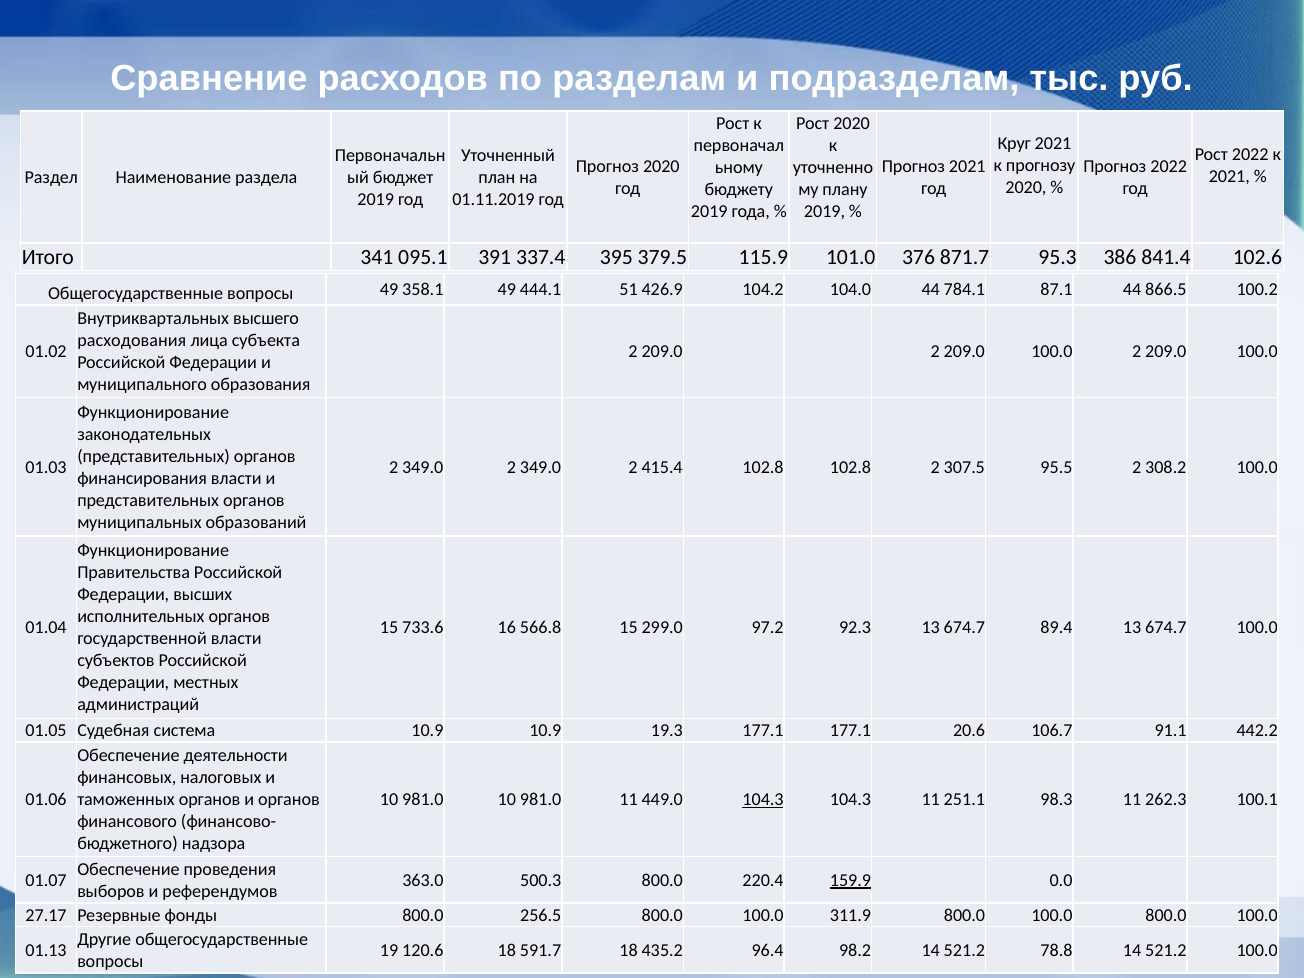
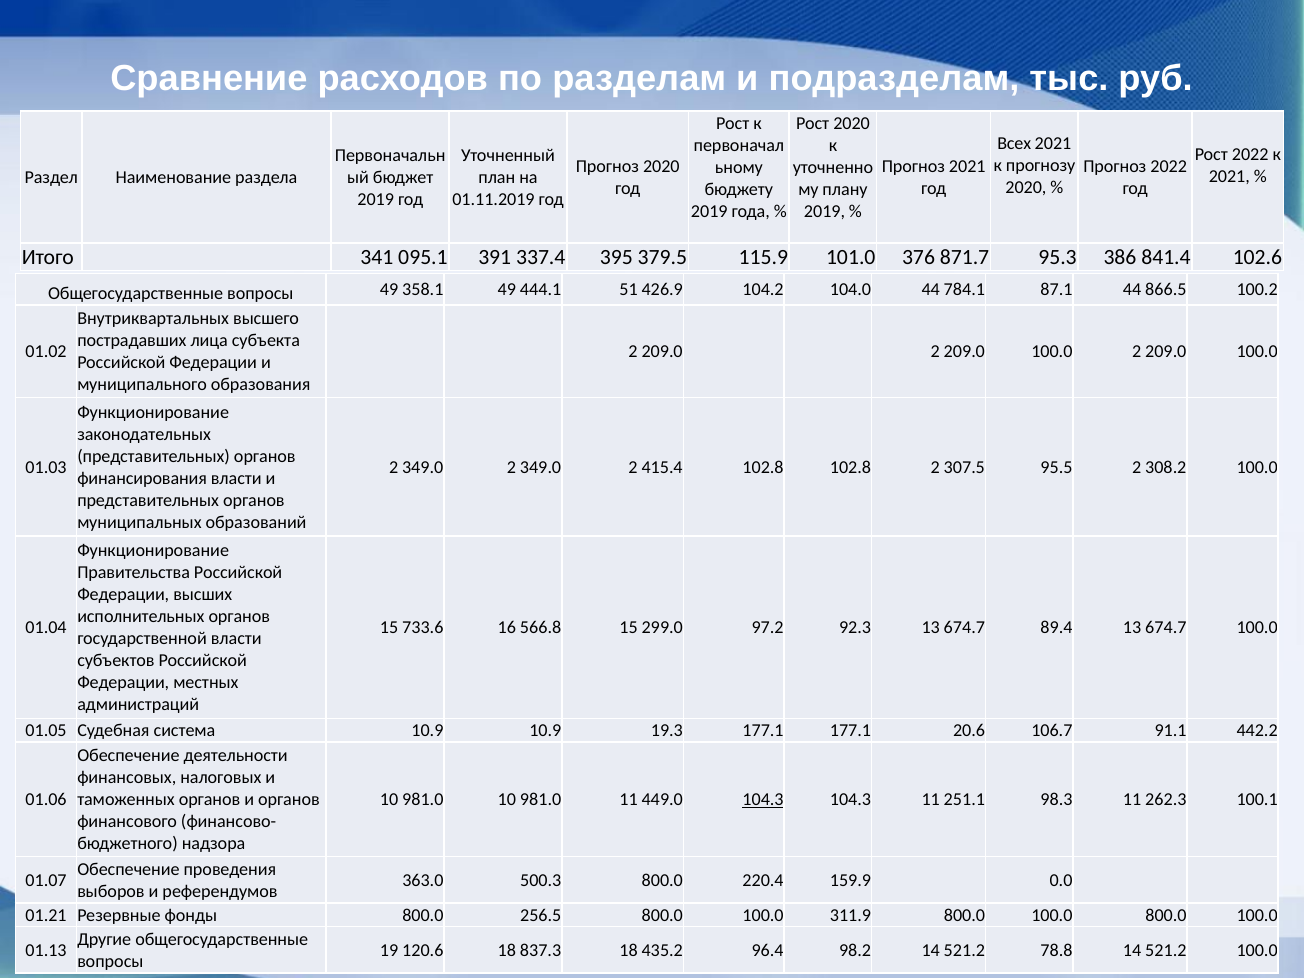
Круг: Круг -> Всех
расходования: расходования -> пострадавших
159.9 underline: present -> none
27.17: 27.17 -> 01.21
591.7: 591.7 -> 837.3
